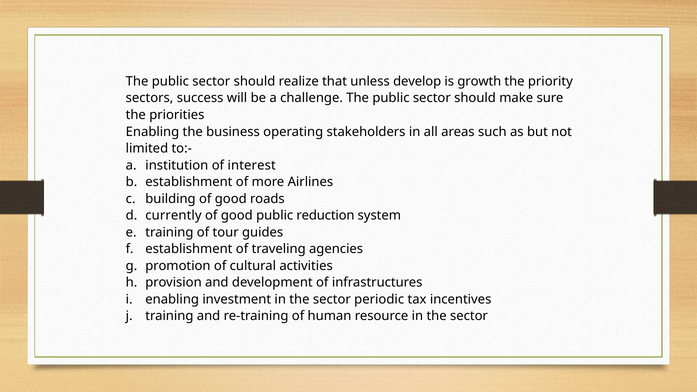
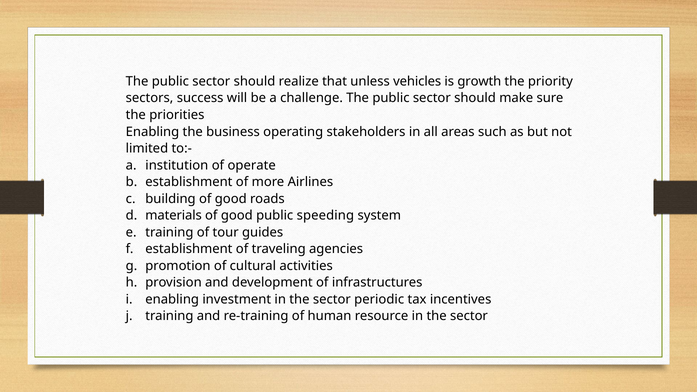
develop: develop -> vehicles
interest: interest -> operate
currently: currently -> materials
reduction: reduction -> speeding
